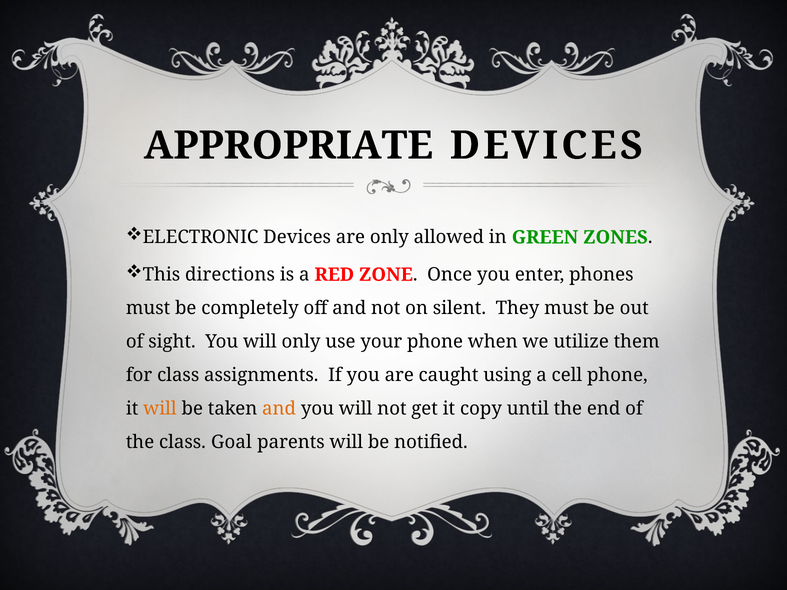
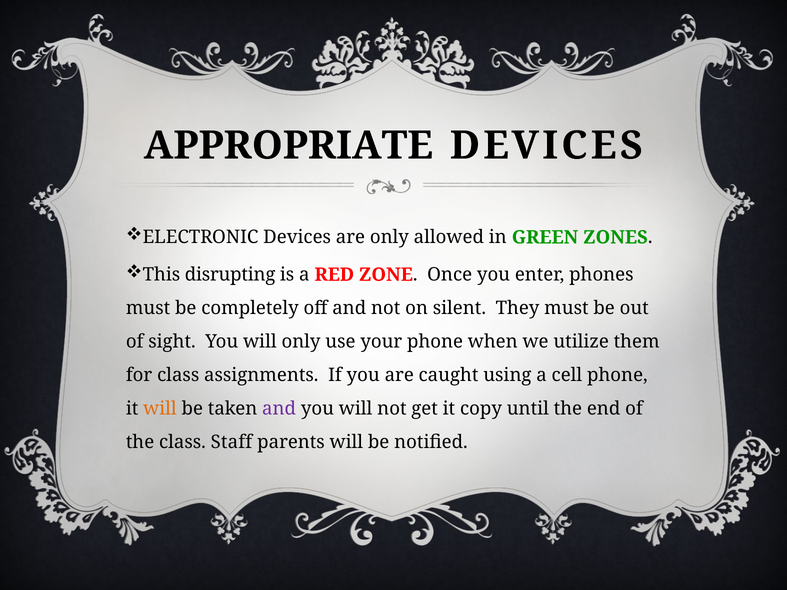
directions: directions -> disrupting
and at (279, 409) colour: orange -> purple
Goal: Goal -> Staff
